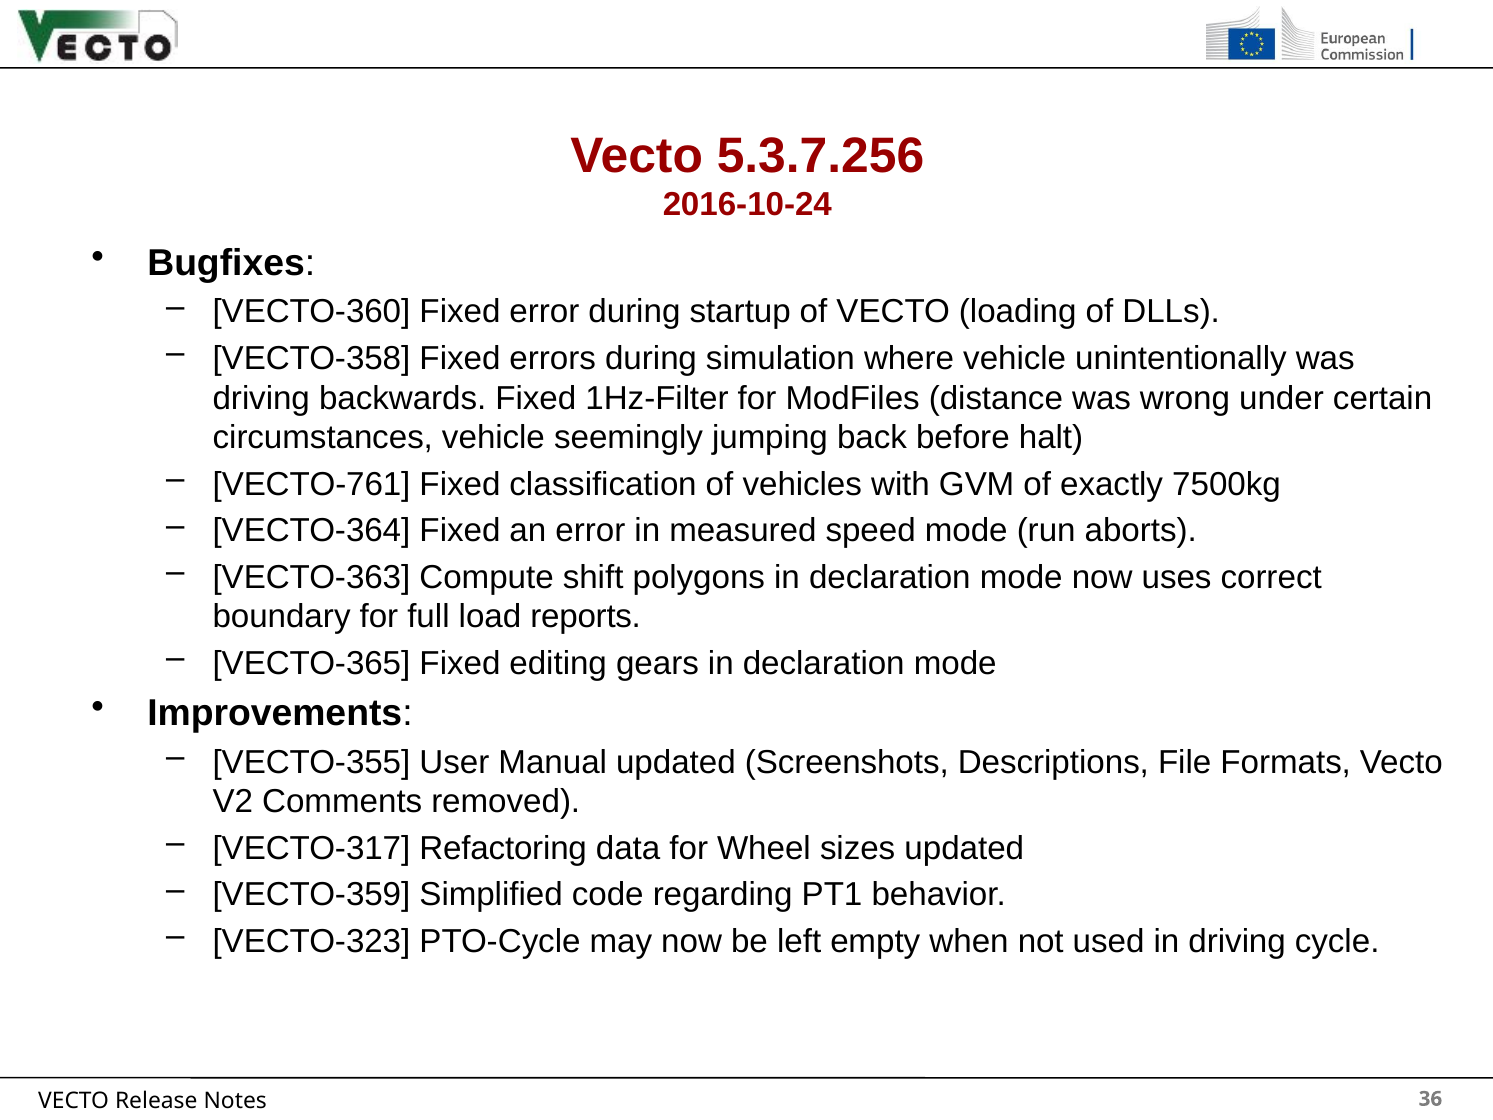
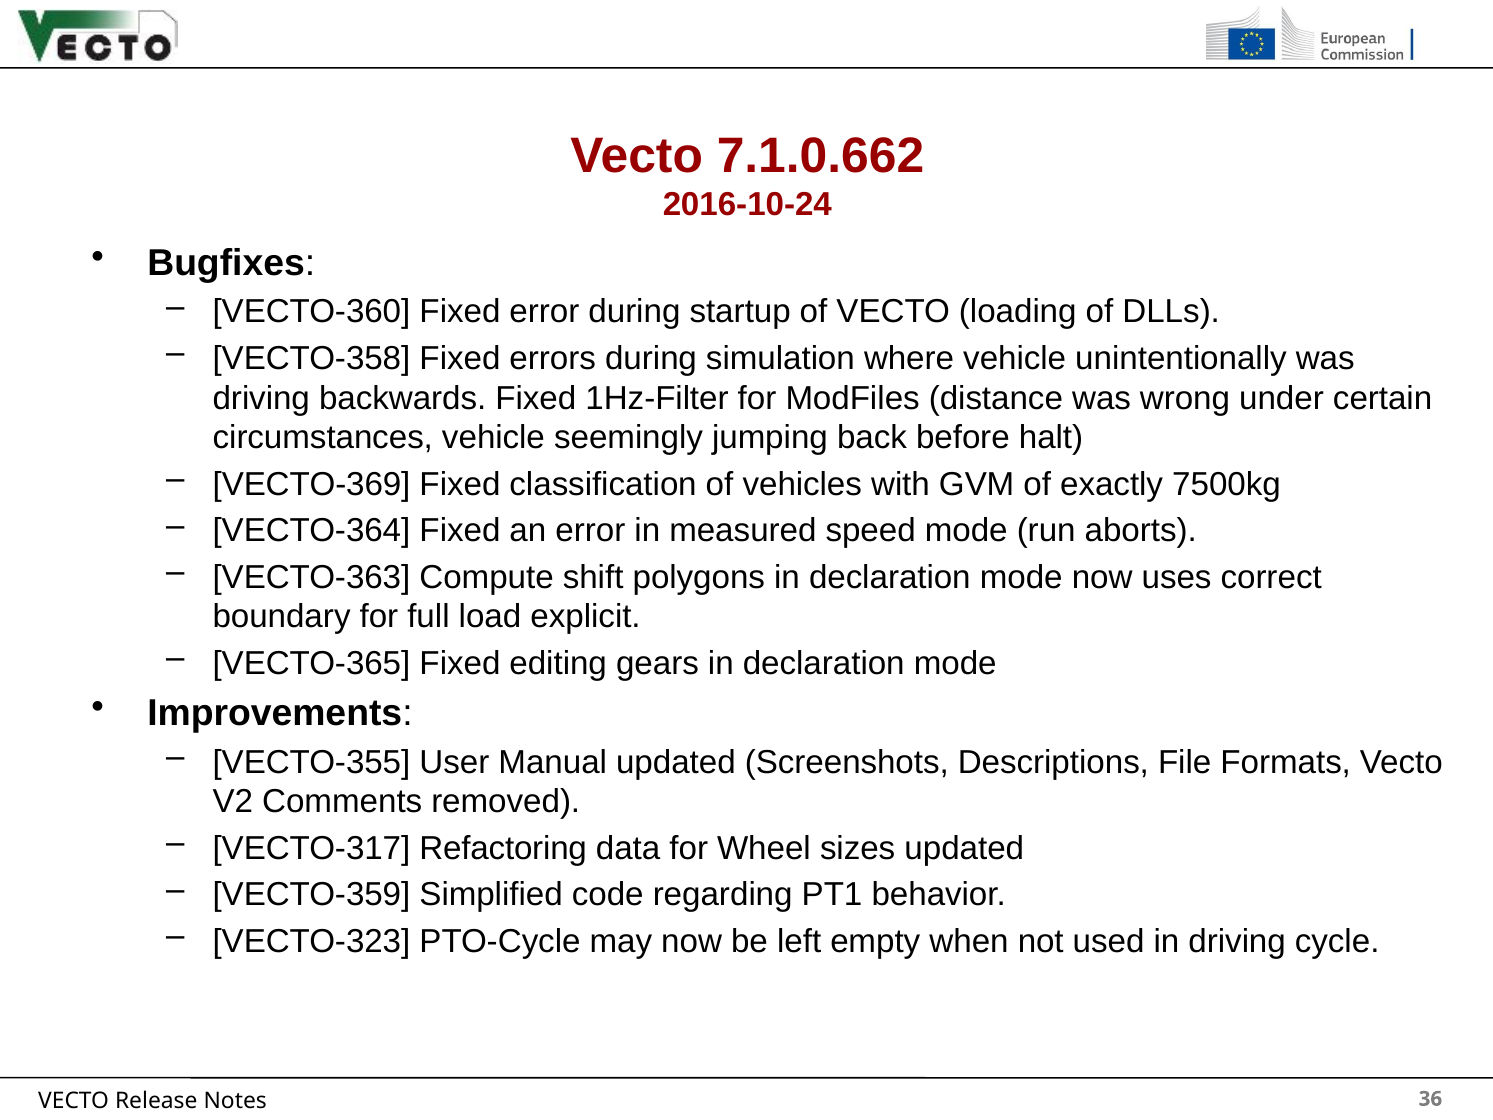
5.3.7.256: 5.3.7.256 -> 7.1.0.662
VECTO-761: VECTO-761 -> VECTO-369
reports: reports -> explicit
